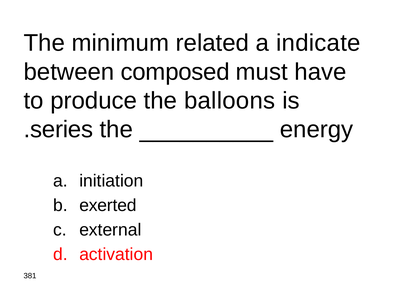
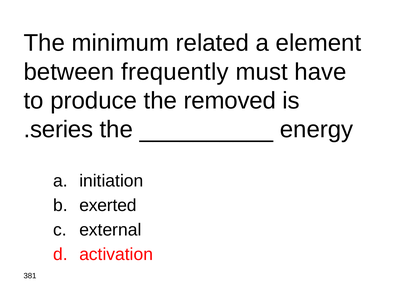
indicate: indicate -> element
composed: composed -> frequently
balloons: balloons -> removed
